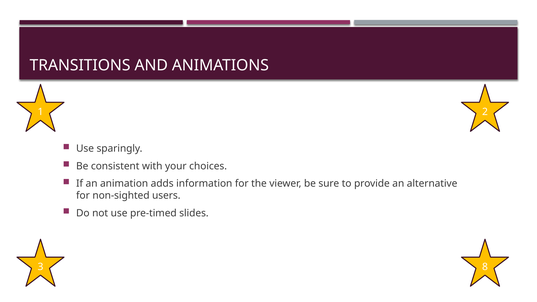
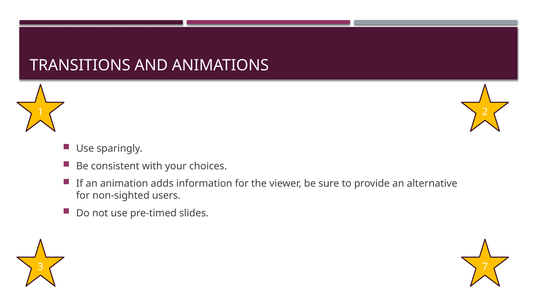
8: 8 -> 7
